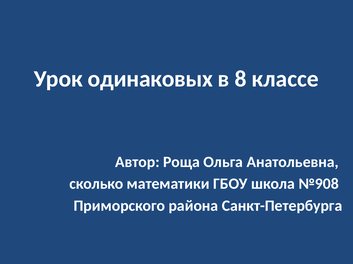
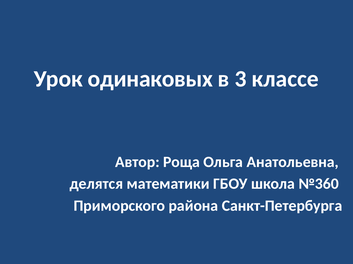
8: 8 -> 3
сколько: сколько -> делятся
№908: №908 -> №360
